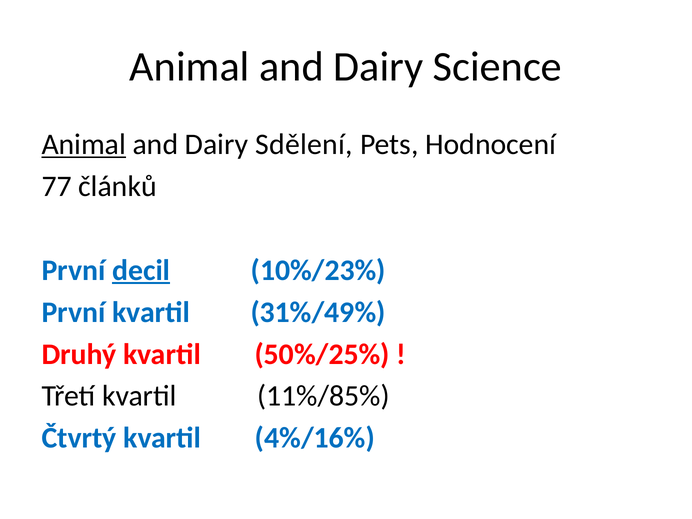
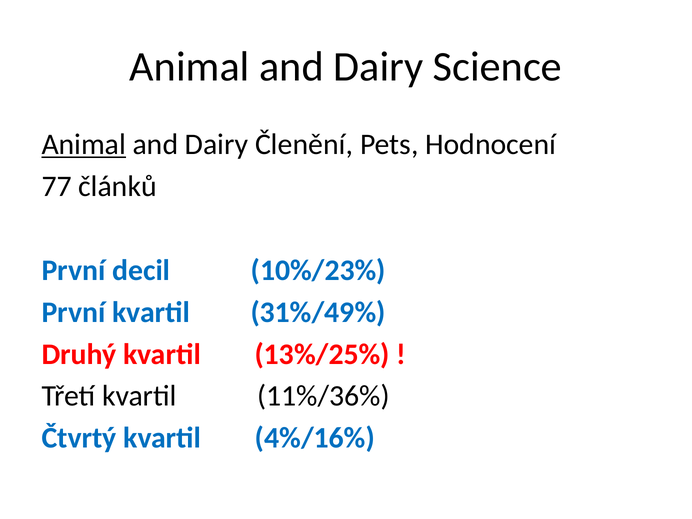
Sdělení: Sdělení -> Členění
decil underline: present -> none
50%/25%: 50%/25% -> 13%/25%
11%/85%: 11%/85% -> 11%/36%
